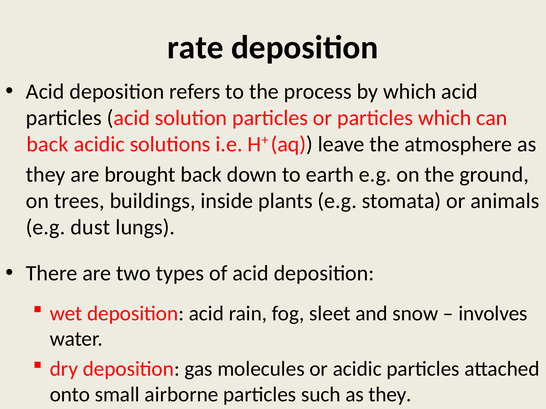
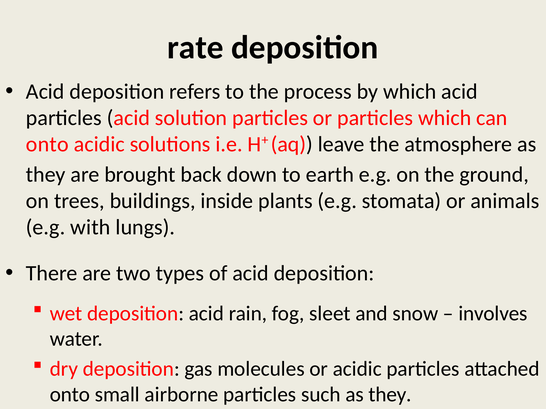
back at (47, 145): back -> onto
dust: dust -> with
